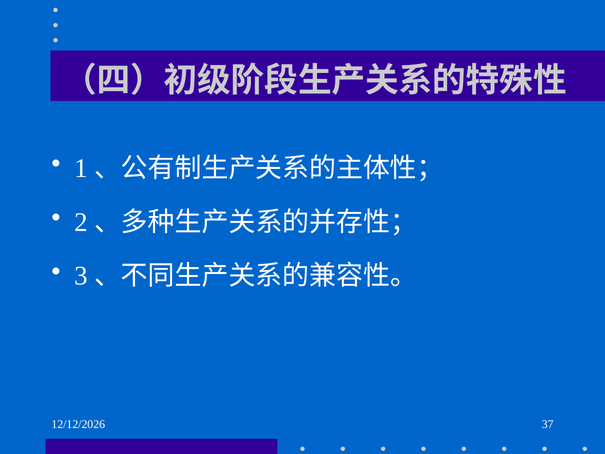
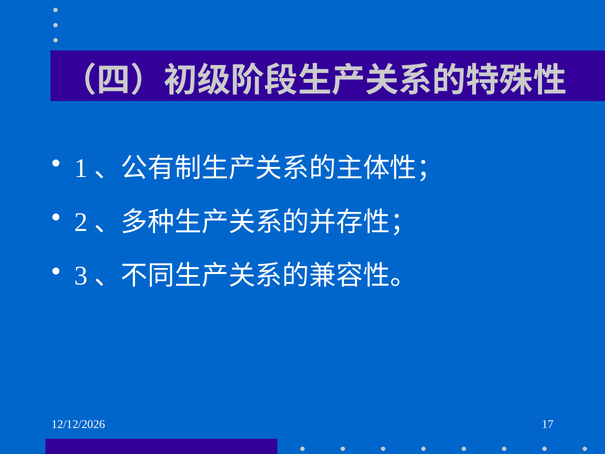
37: 37 -> 17
